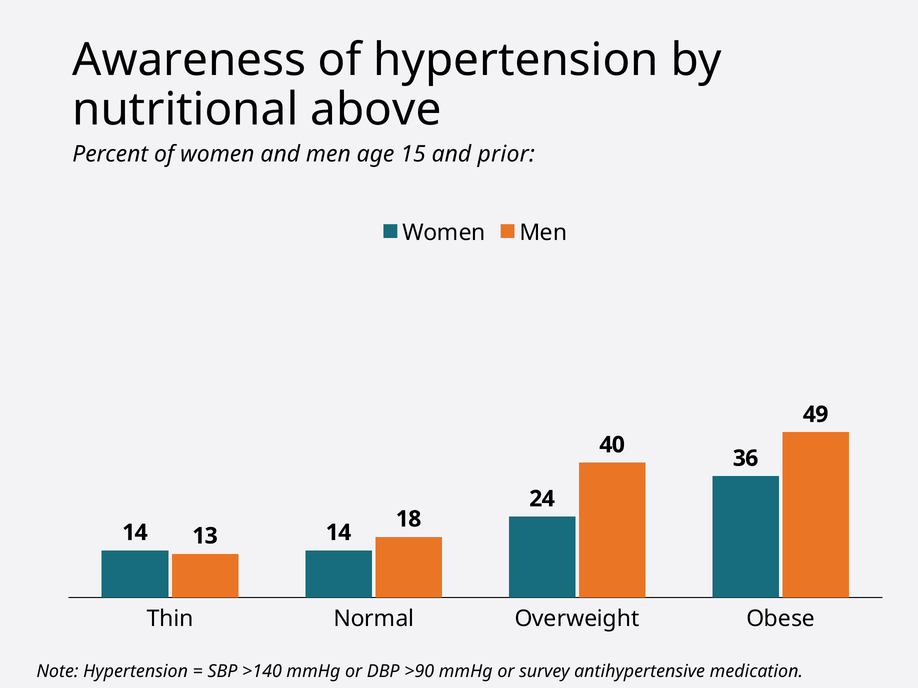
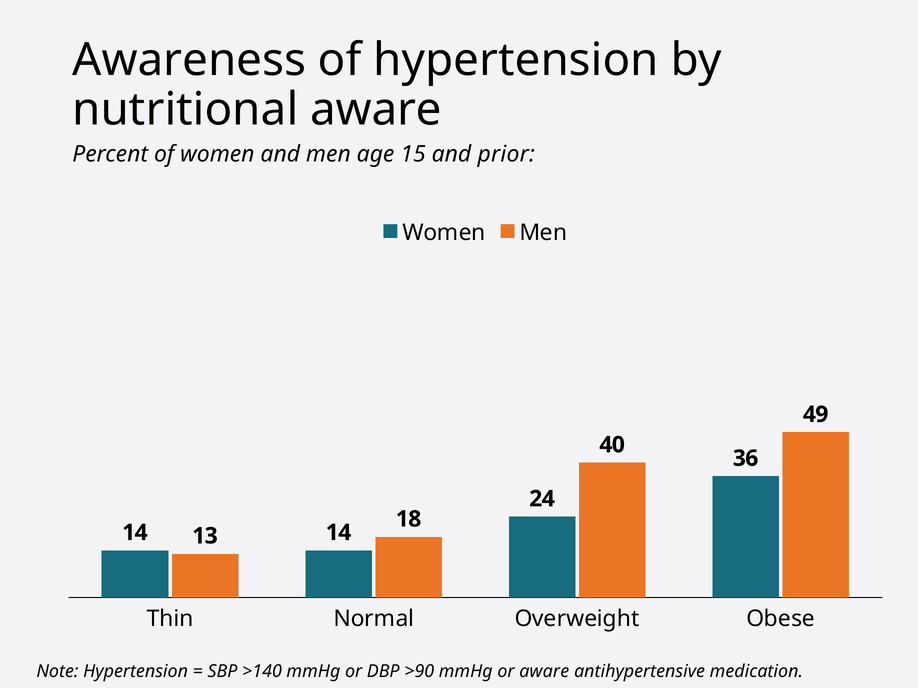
nutritional above: above -> aware
or survey: survey -> aware
